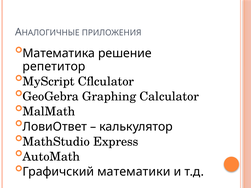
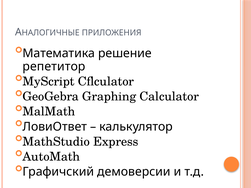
математики: математики -> демоверсии
